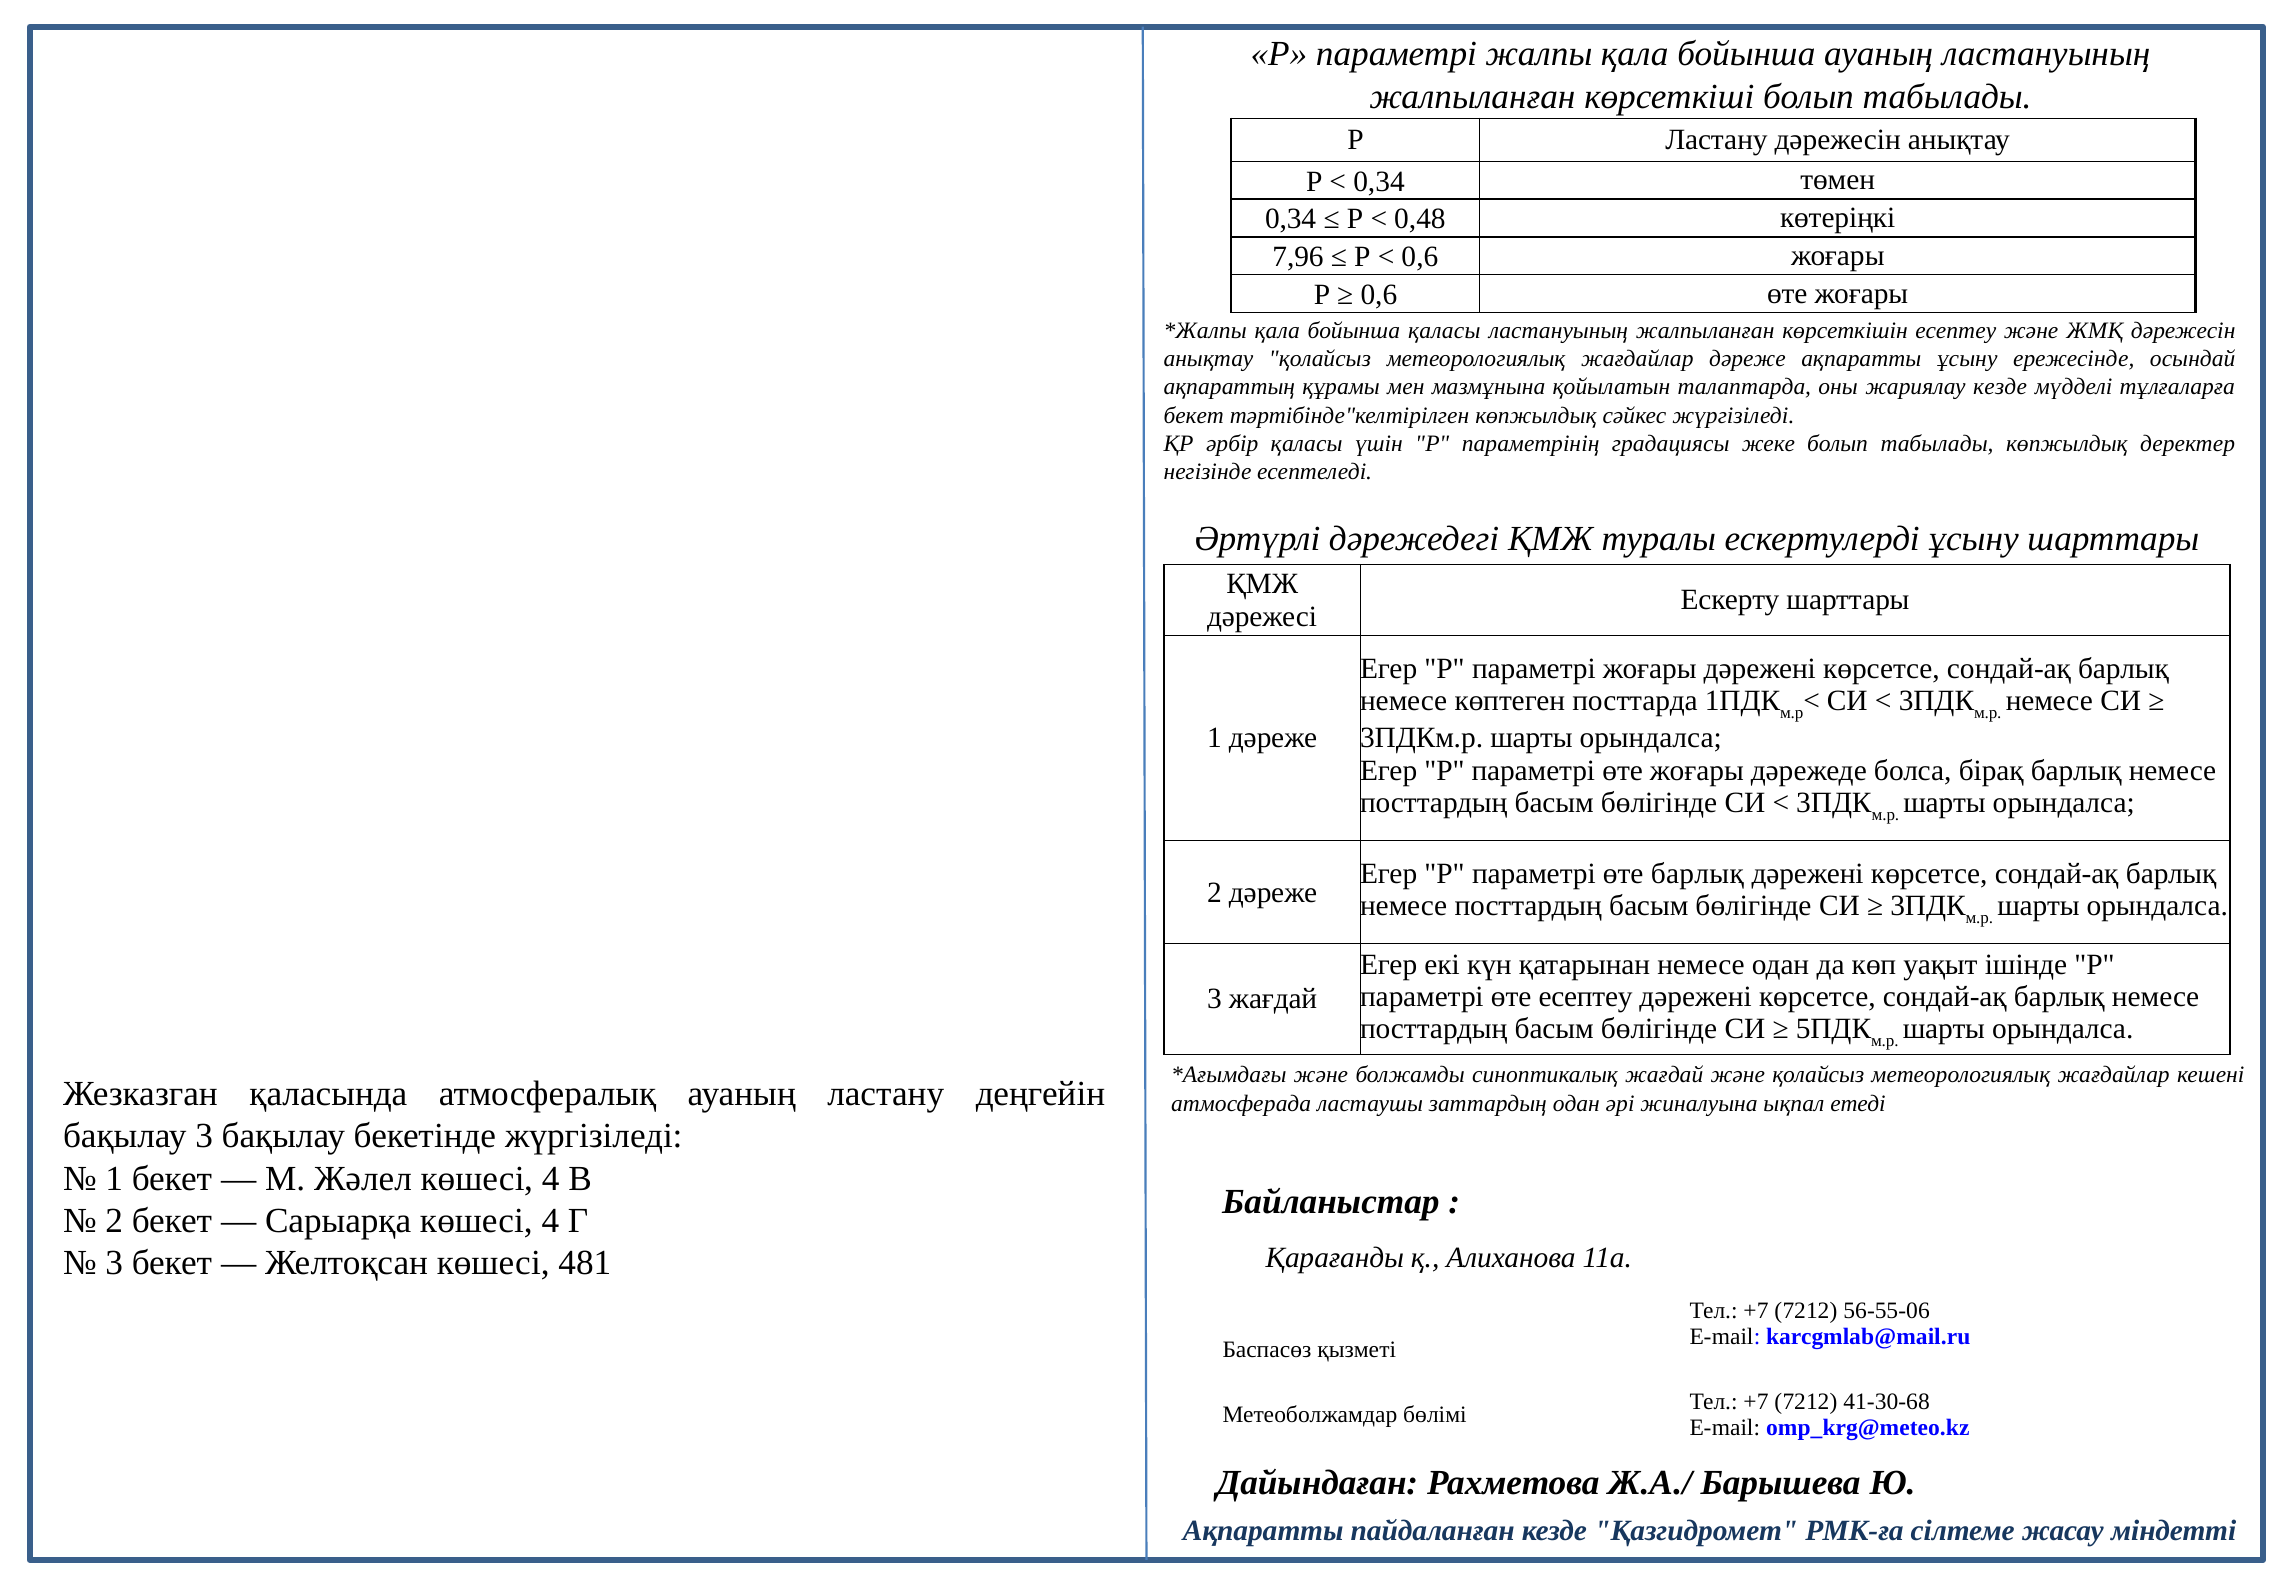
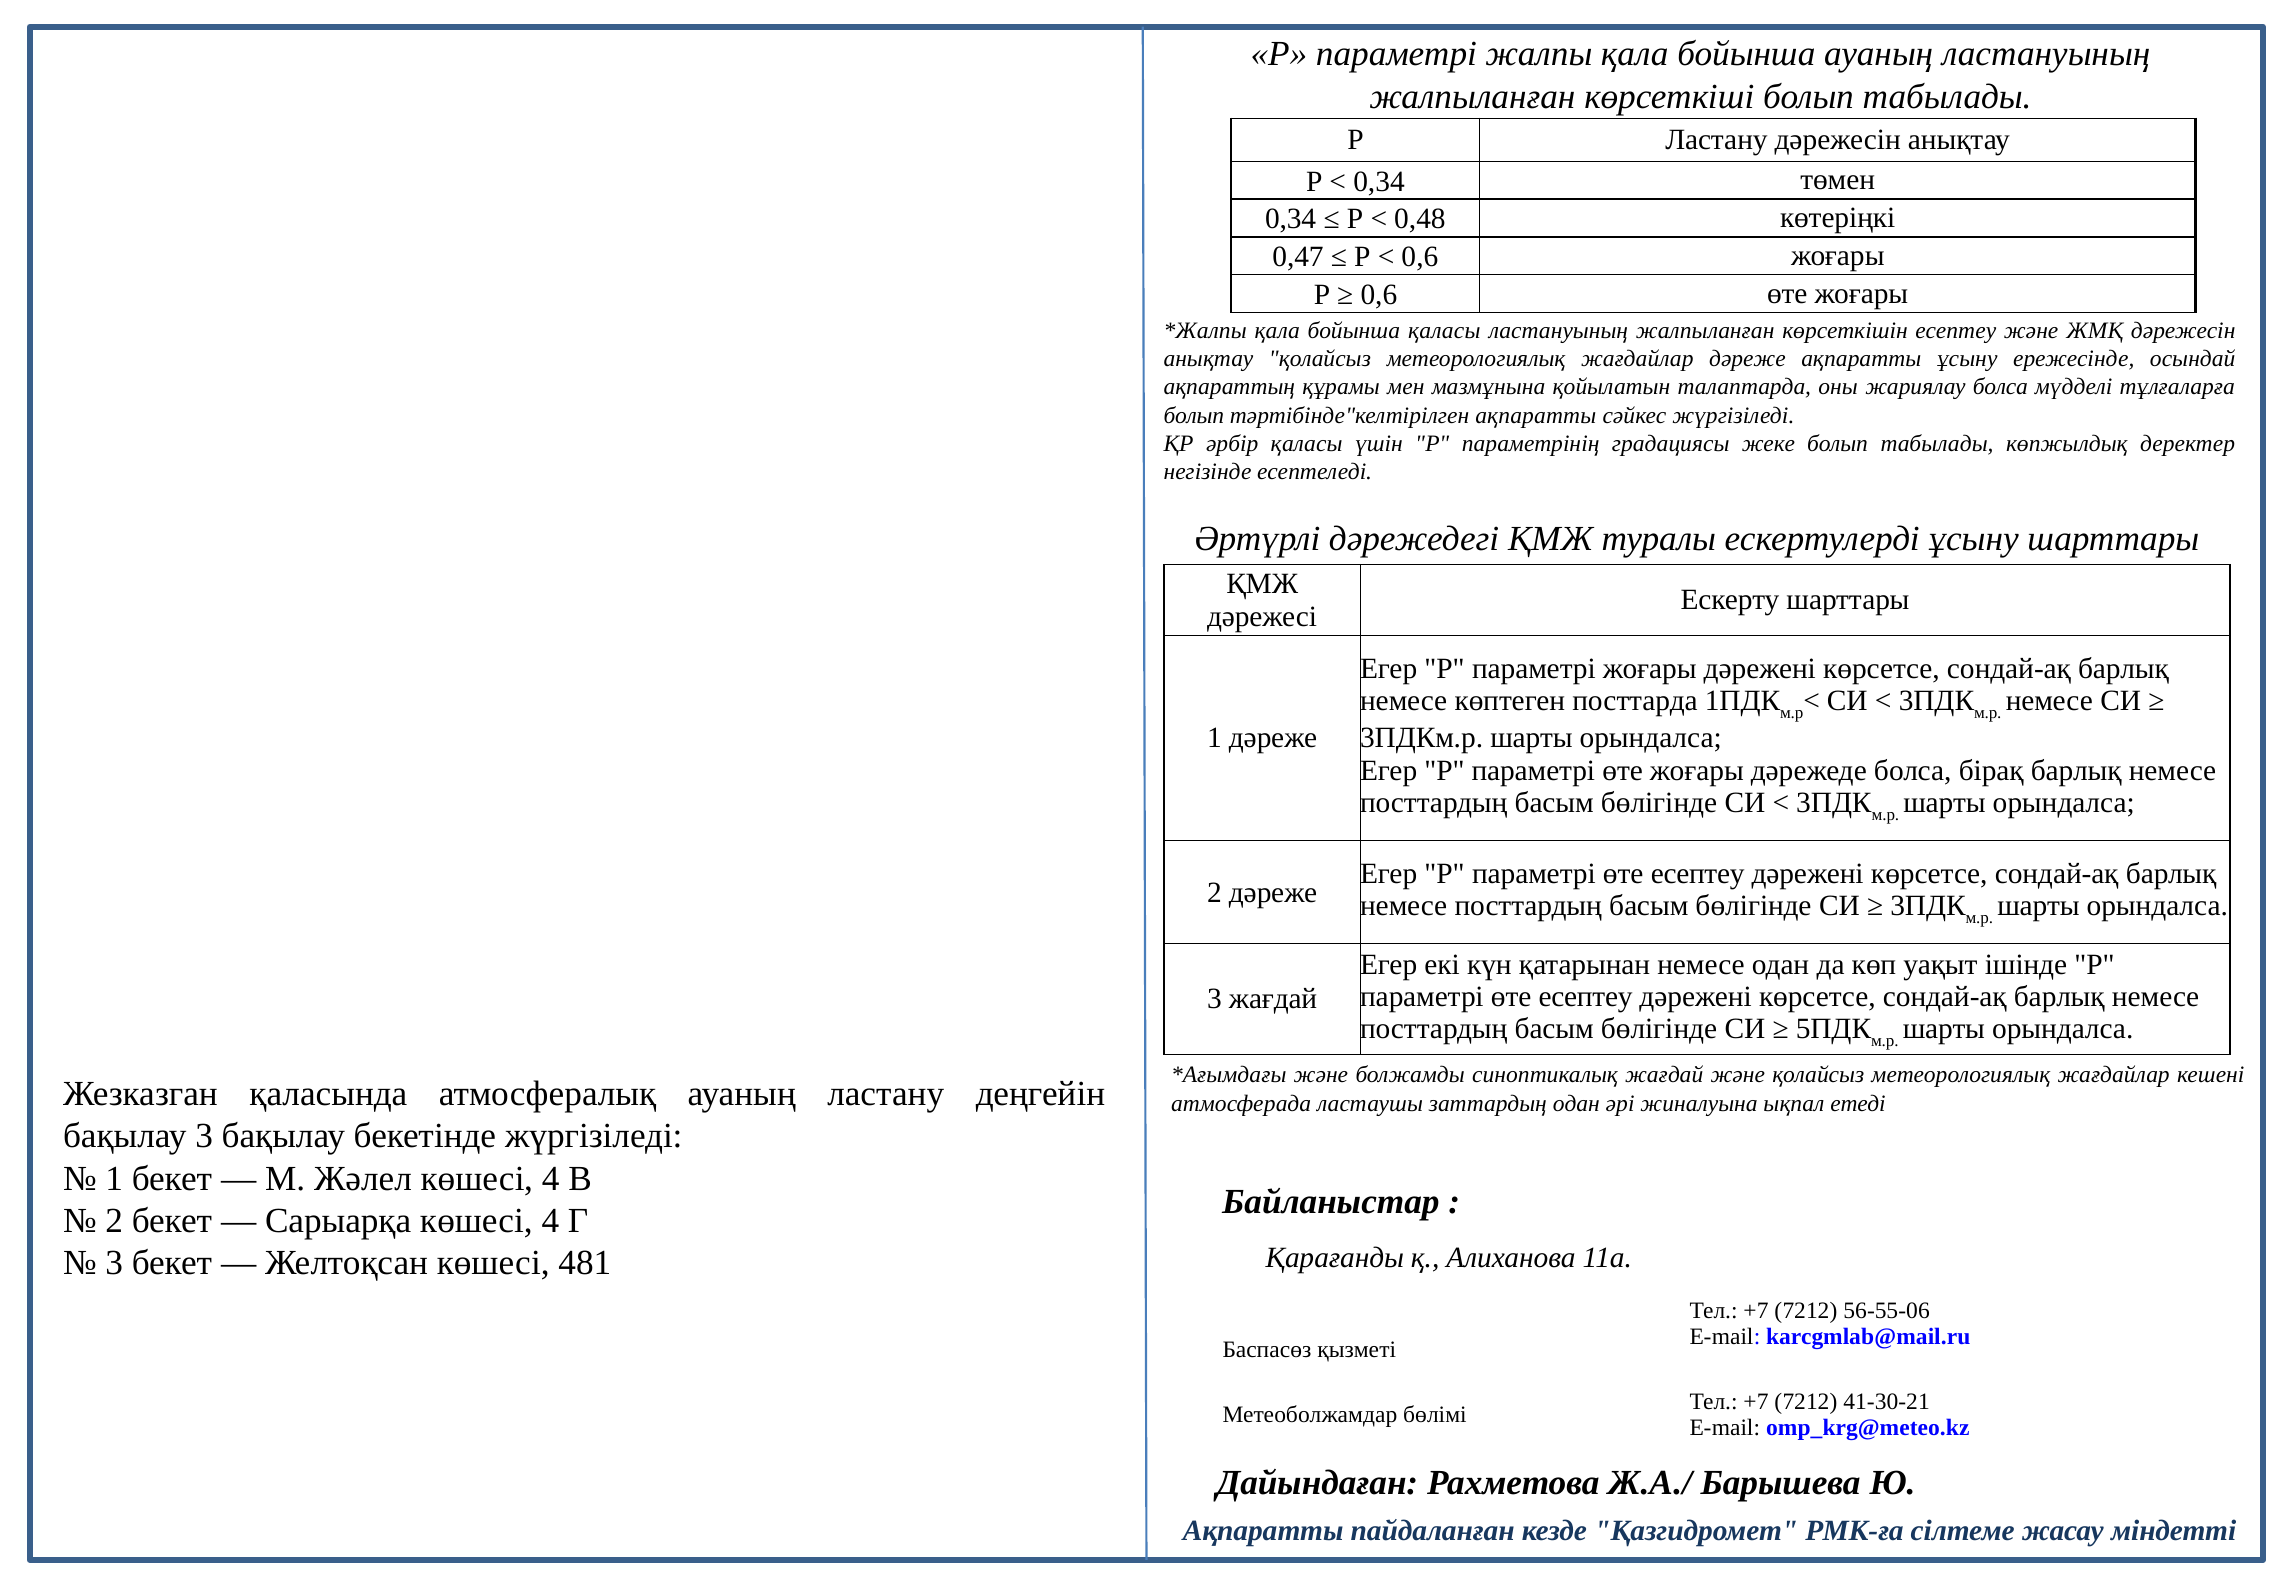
7,96: 7,96 -> 0,47
жариялау кезде: кезде -> болса
бекет at (1194, 415): бекет -> болып
тәртібінде"келтірілген көпжылдық: көпжылдық -> ақпаратты
барлық at (1697, 874): барлық -> есептеу
41-30-68: 41-30-68 -> 41-30-21
